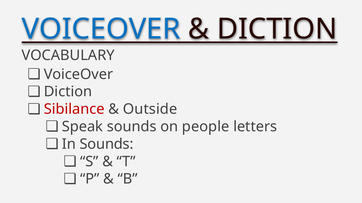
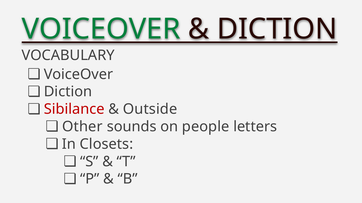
VOICEOVER at (101, 29) colour: blue -> green
Speak: Speak -> Other
In Sounds: Sounds -> Closets
